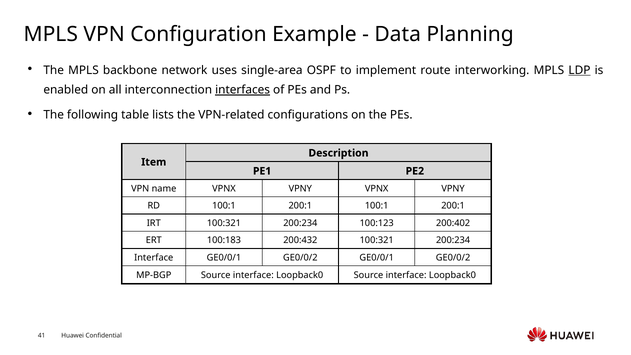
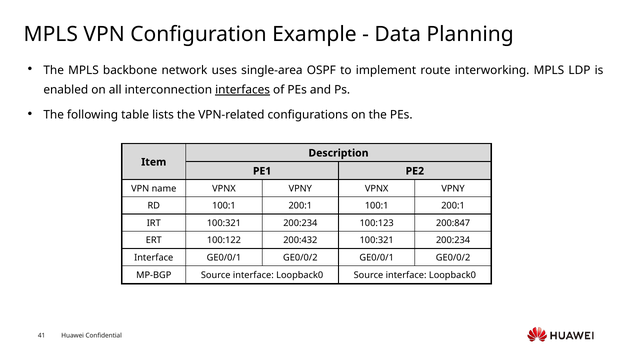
LDP underline: present -> none
200:402: 200:402 -> 200:847
100:183: 100:183 -> 100:122
